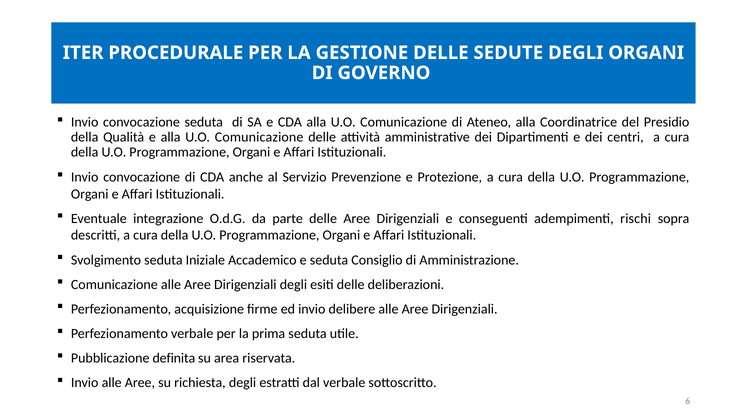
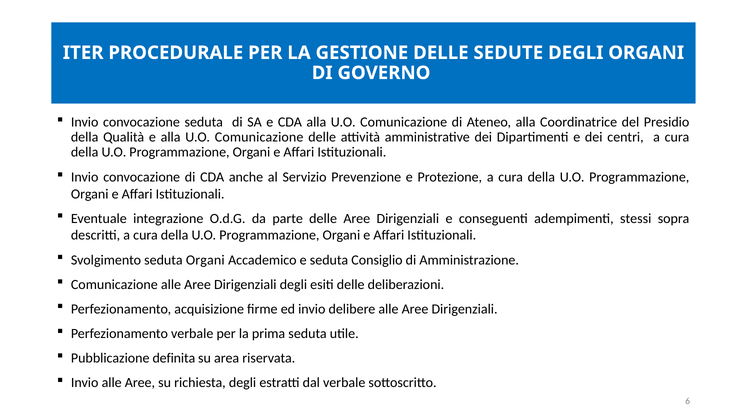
rischi: rischi -> stessi
seduta Iniziale: Iniziale -> Organi
